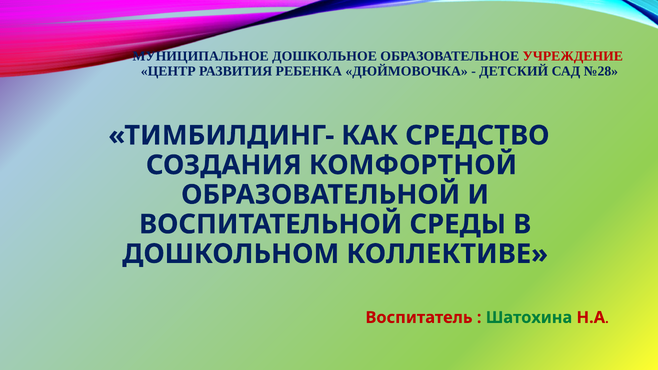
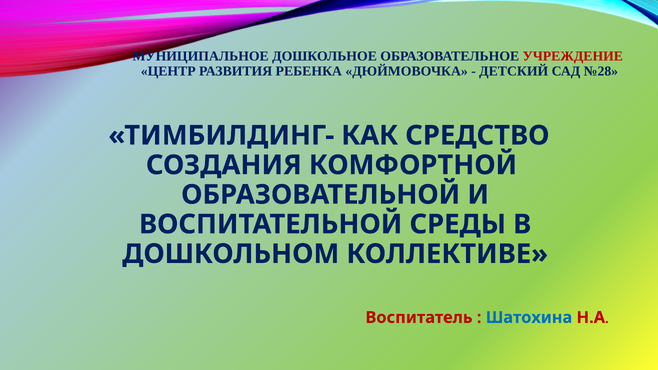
Шатохина colour: green -> blue
